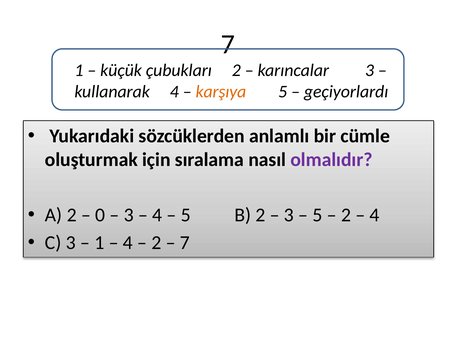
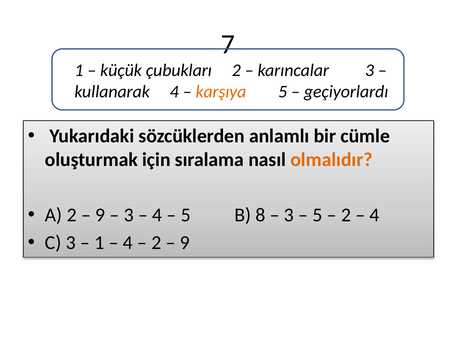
olmalıdır colour: purple -> orange
0 at (100, 215): 0 -> 9
B 2: 2 -> 8
7 at (185, 243): 7 -> 9
